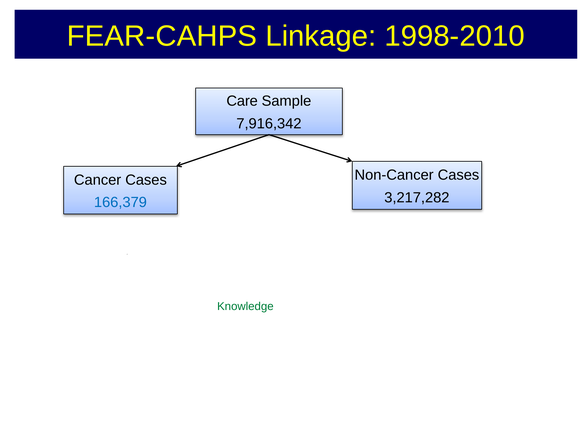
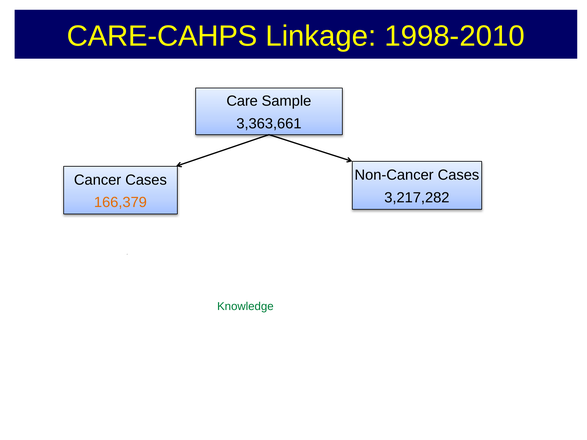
FEAR-CAHPS: FEAR-CAHPS -> CARE-CAHPS
7,916,342: 7,916,342 -> 3,363,661
166,379 colour: blue -> orange
